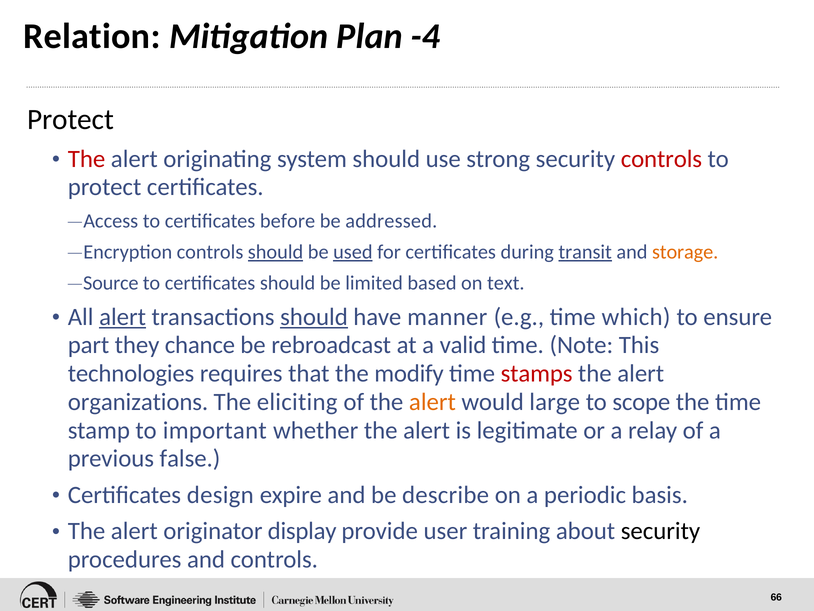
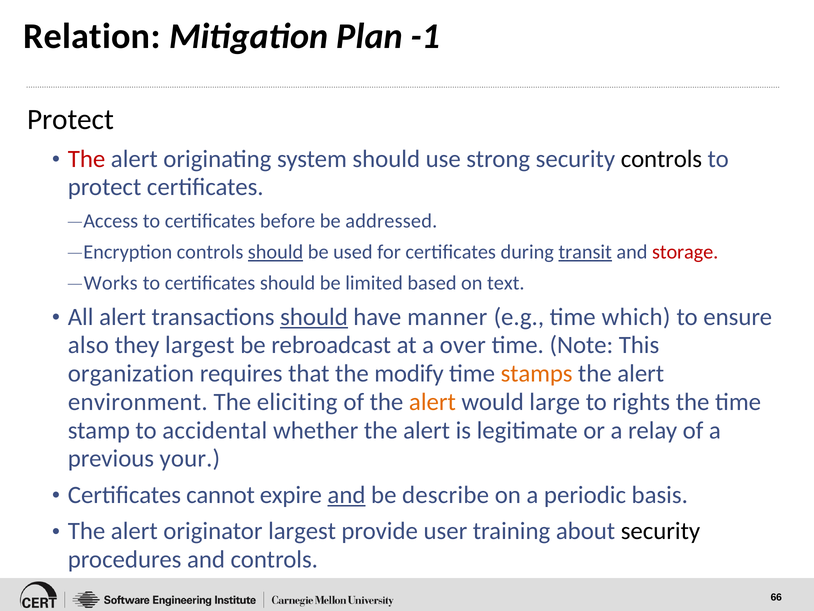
-4: -4 -> -1
controls at (661, 159) colour: red -> black
used underline: present -> none
storage colour: orange -> red
Source: Source -> Works
alert at (123, 317) underline: present -> none
part: part -> also
they chance: chance -> largest
valid: valid -> over
technologies: technologies -> organization
stamps colour: red -> orange
organizations: organizations -> environment
scope: scope -> rights
important: important -> accidental
false: false -> your
design: design -> cannot
and at (347, 495) underline: none -> present
originator display: display -> largest
